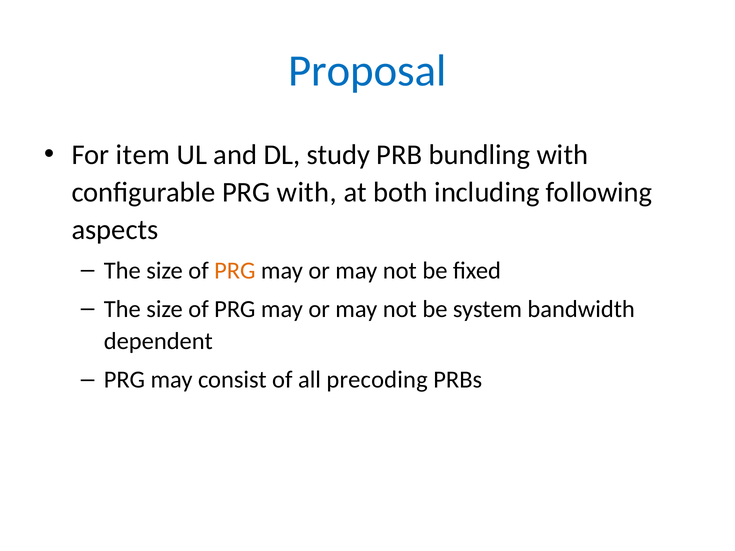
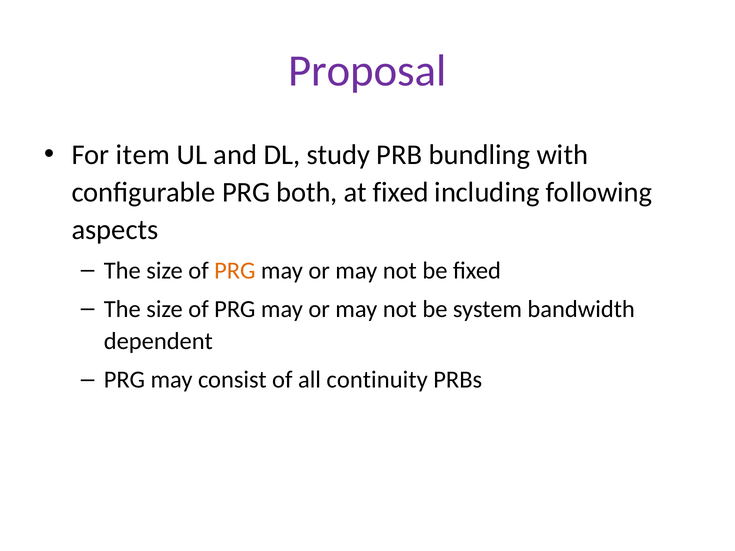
Proposal colour: blue -> purple
PRG with: with -> both
at both: both -> fixed
precoding: precoding -> continuity
